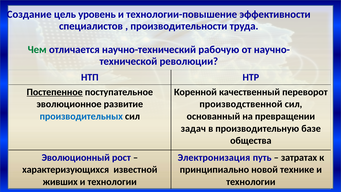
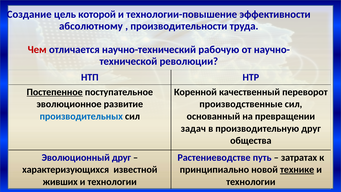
уровень: уровень -> которой
специалистов: специалистов -> абсолютному
Чем colour: green -> red
производственной: производственной -> производственные
производительную базе: базе -> друг
Эволюционный рост: рост -> друг
Электронизация: Электронизация -> Растениеводстве
технике underline: none -> present
